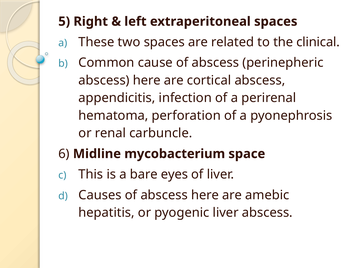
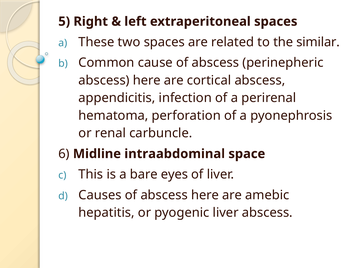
clinical: clinical -> similar
mycobacterium: mycobacterium -> intraabdominal
